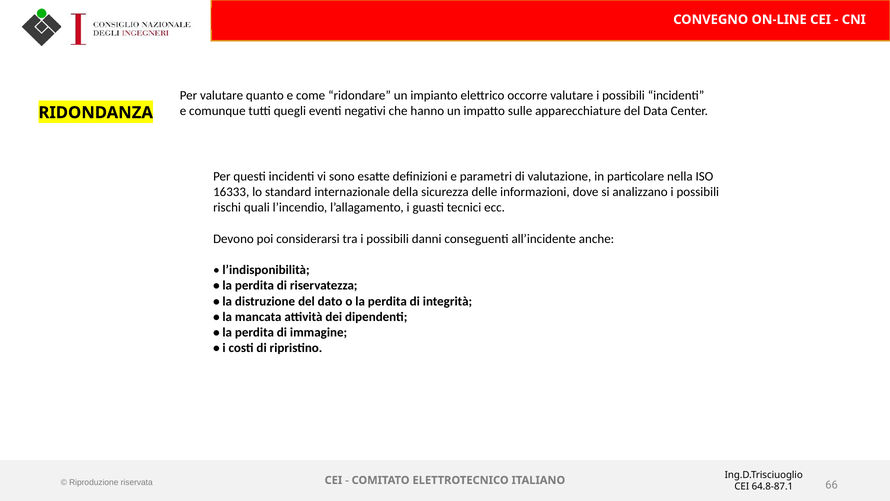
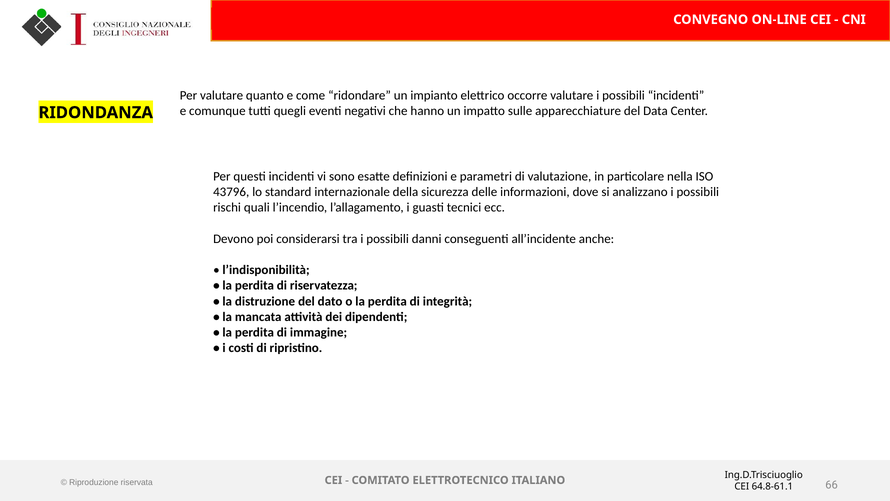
16333: 16333 -> 43796
64.8-87.1: 64.8-87.1 -> 64.8-61.1
